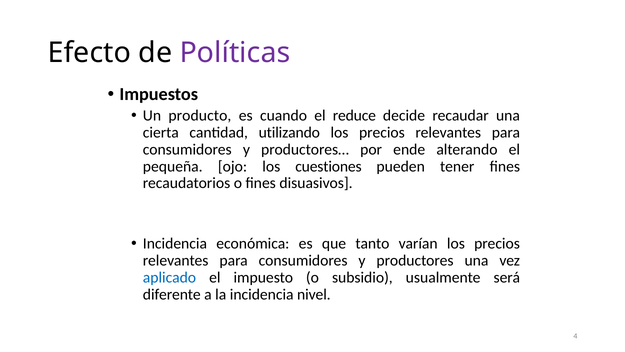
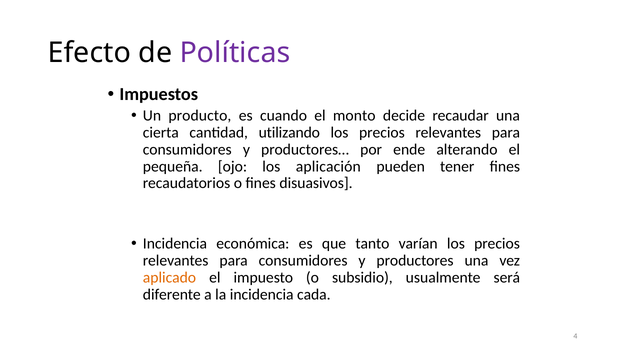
reduce: reduce -> monto
cuestiones: cuestiones -> aplicación
aplicado colour: blue -> orange
nivel: nivel -> cada
